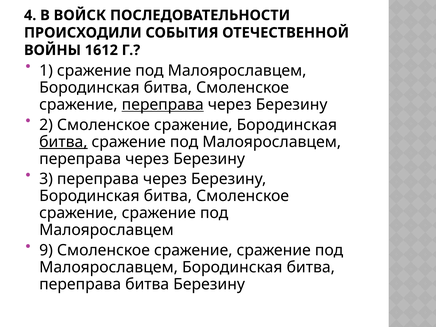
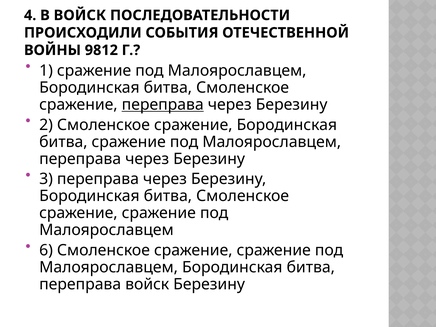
1612: 1612 -> 9812
битва at (63, 142) underline: present -> none
9: 9 -> 6
переправа битва: битва -> войск
